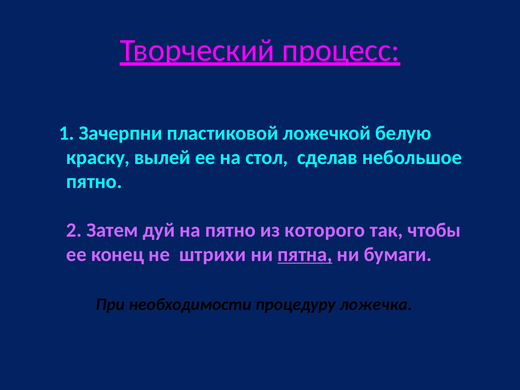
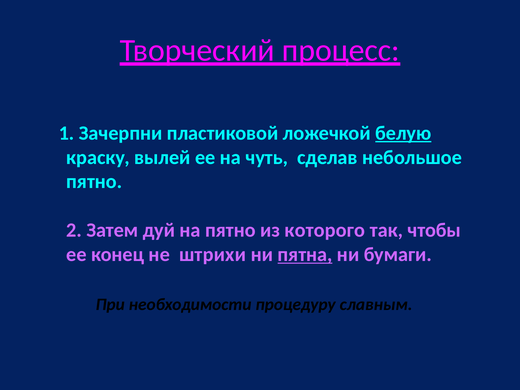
белую underline: none -> present
стол: стол -> чуть
ложечка: ложечка -> славным
